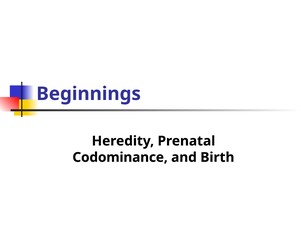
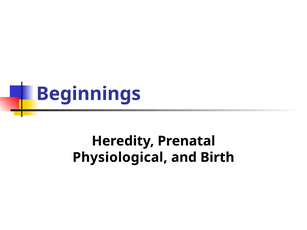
Codominance: Codominance -> Physiological
